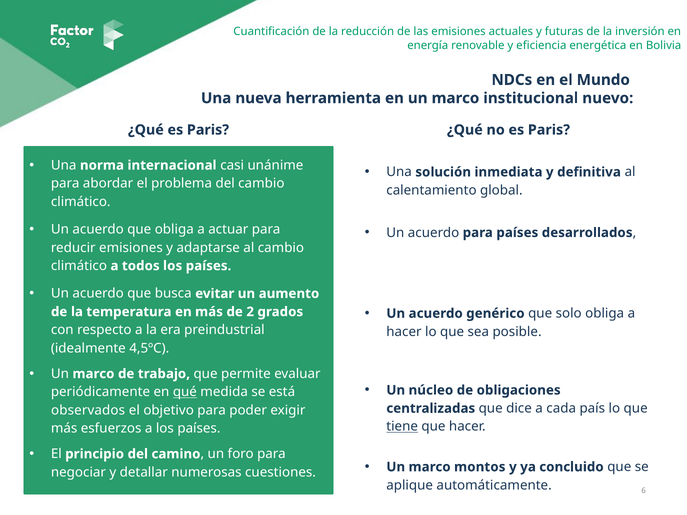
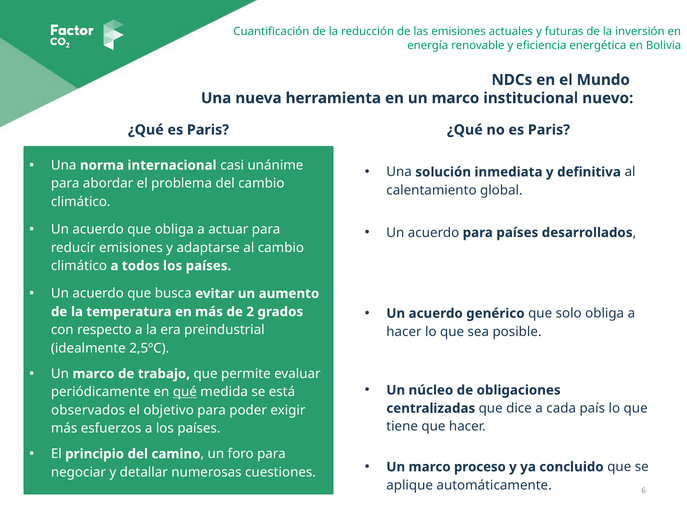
4,5ºC: 4,5ºC -> 2,5ºC
tiene underline: present -> none
montos: montos -> proceso
